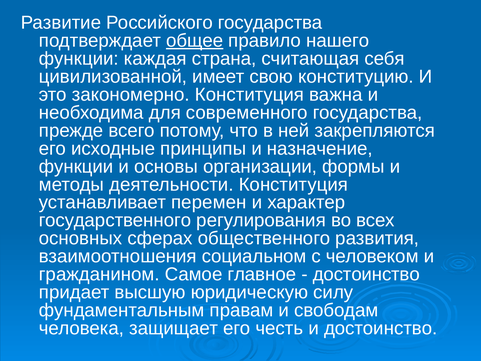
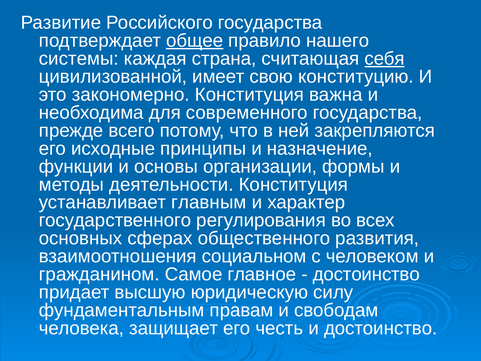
функции at (79, 59): функции -> системы
себя underline: none -> present
перемен: перемен -> главным
